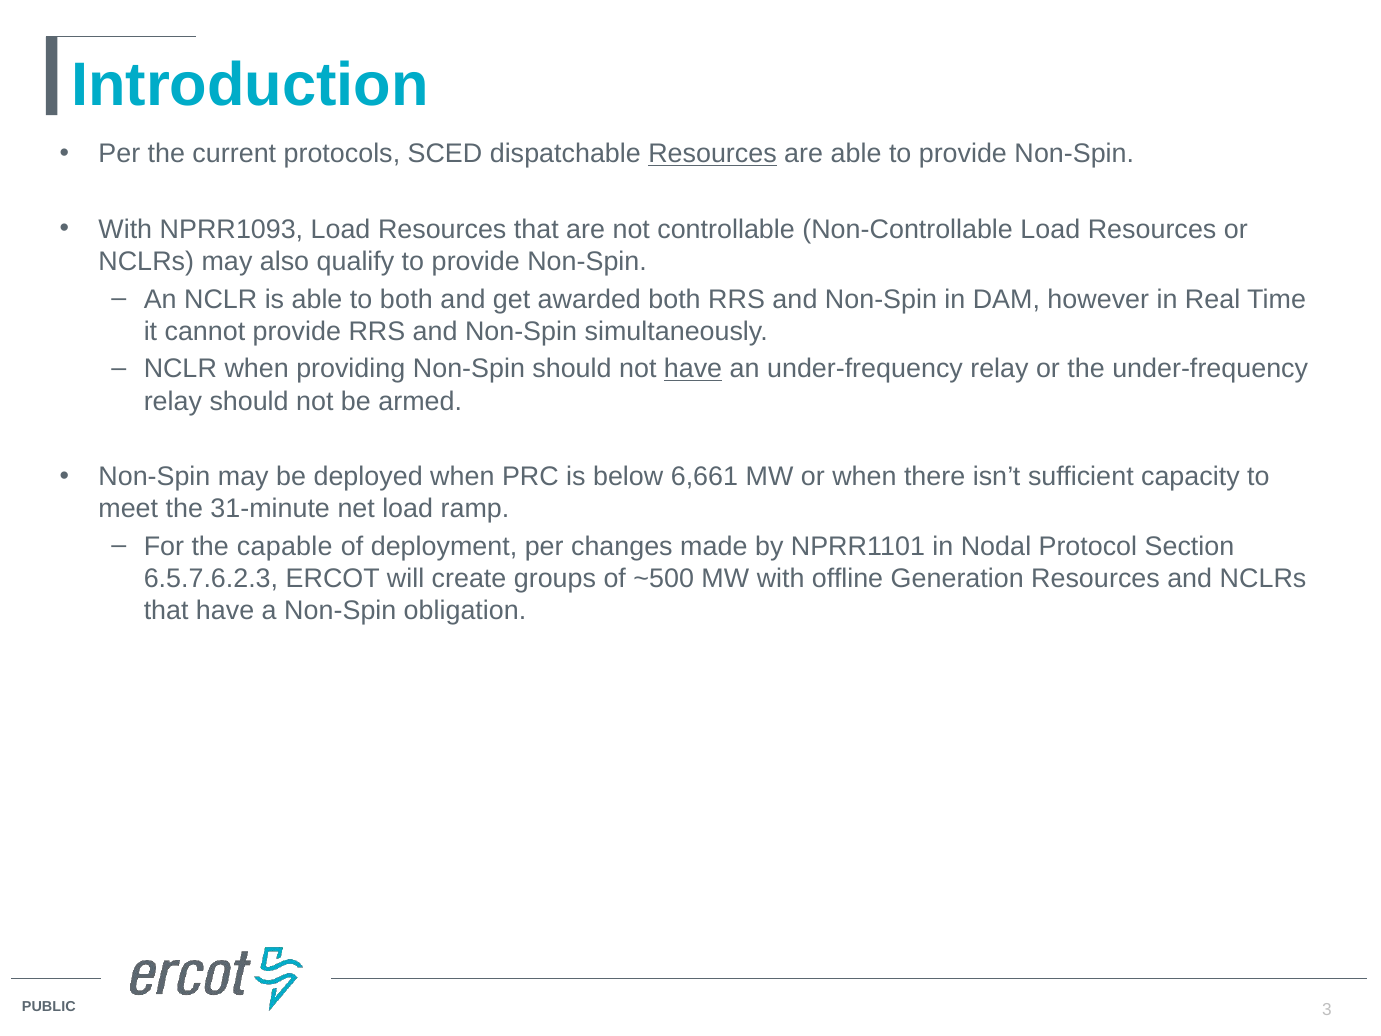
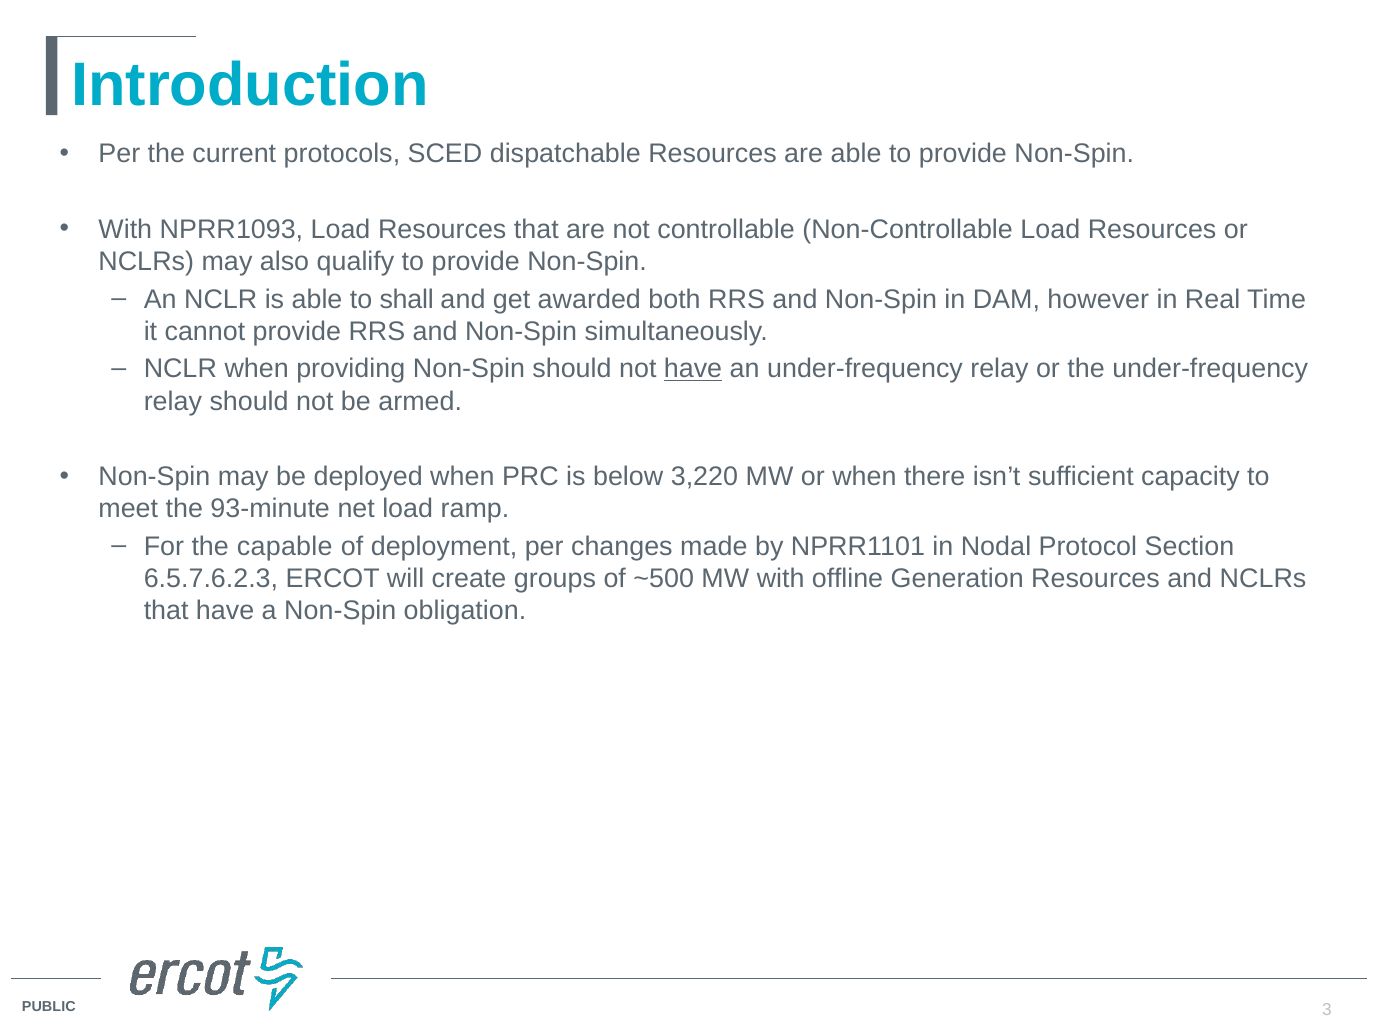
Resources at (713, 154) underline: present -> none
to both: both -> shall
6,661: 6,661 -> 3,220
31-minute: 31-minute -> 93-minute
